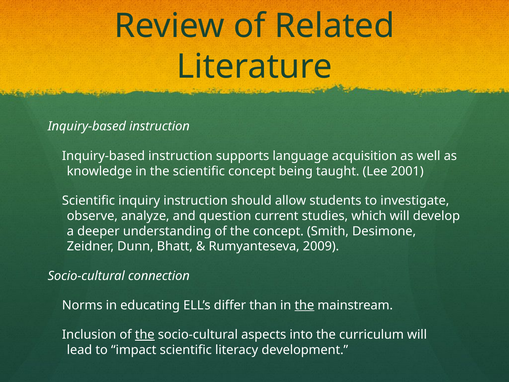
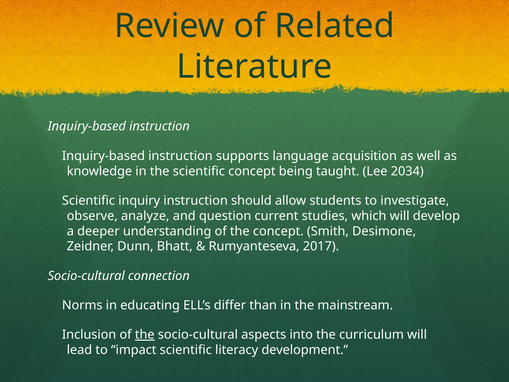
2001: 2001 -> 2034
2009: 2009 -> 2017
the at (304, 305) underline: present -> none
